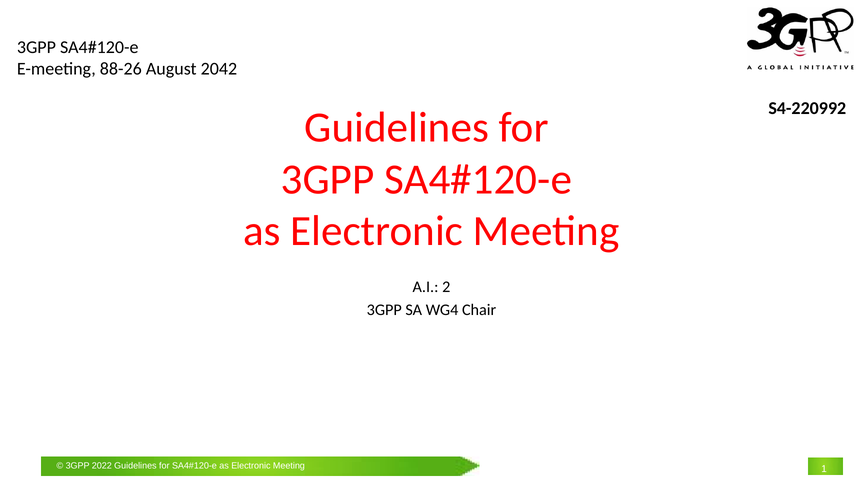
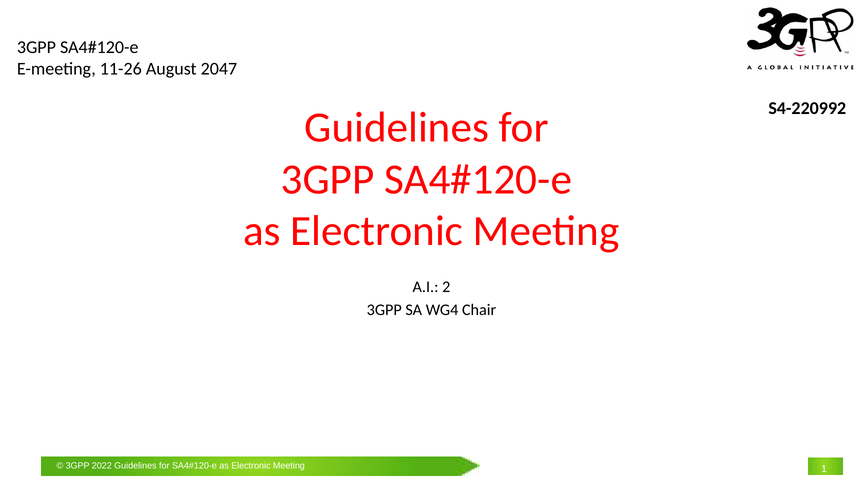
88-26: 88-26 -> 11-26
2042: 2042 -> 2047
